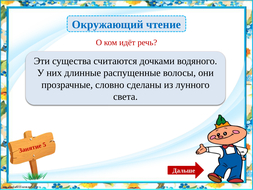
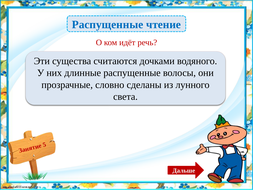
Окружающий at (108, 24): Окружающий -> Распущенные
